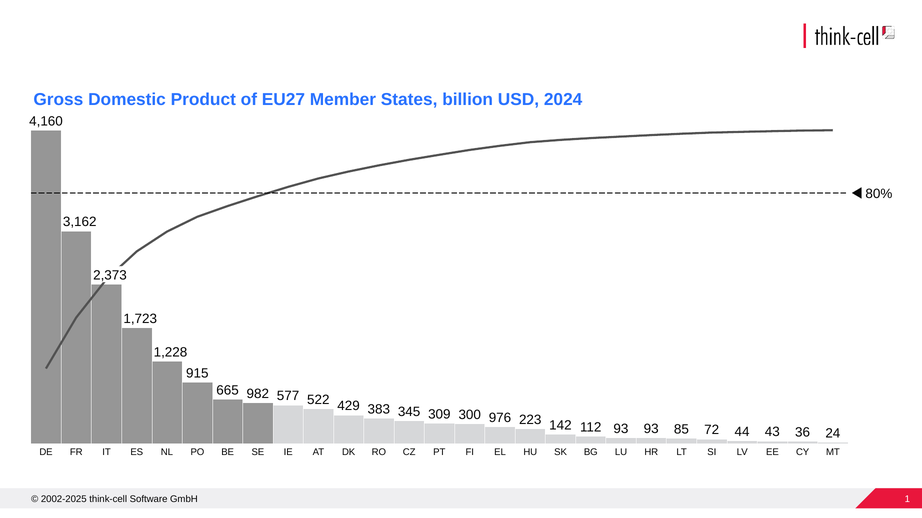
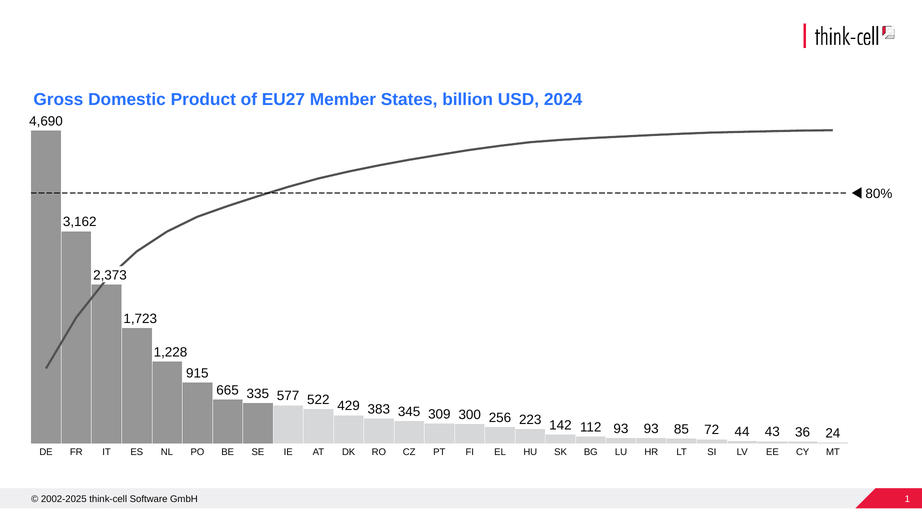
4,160: 4,160 -> 4,690
982: 982 -> 335
976: 976 -> 256
